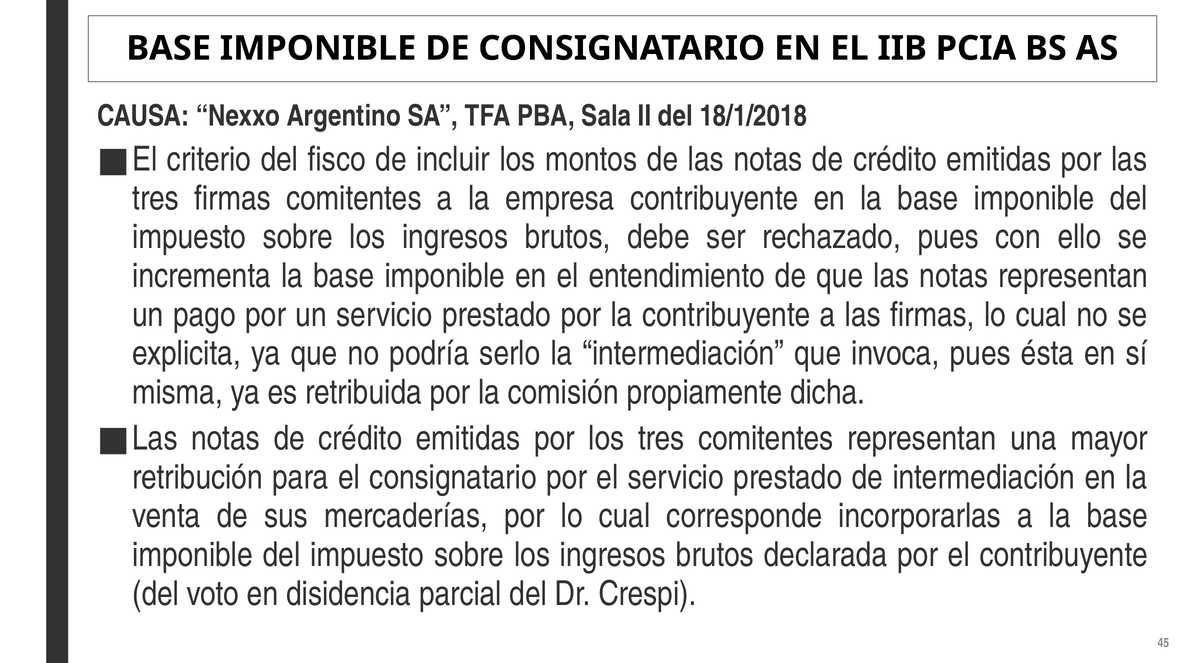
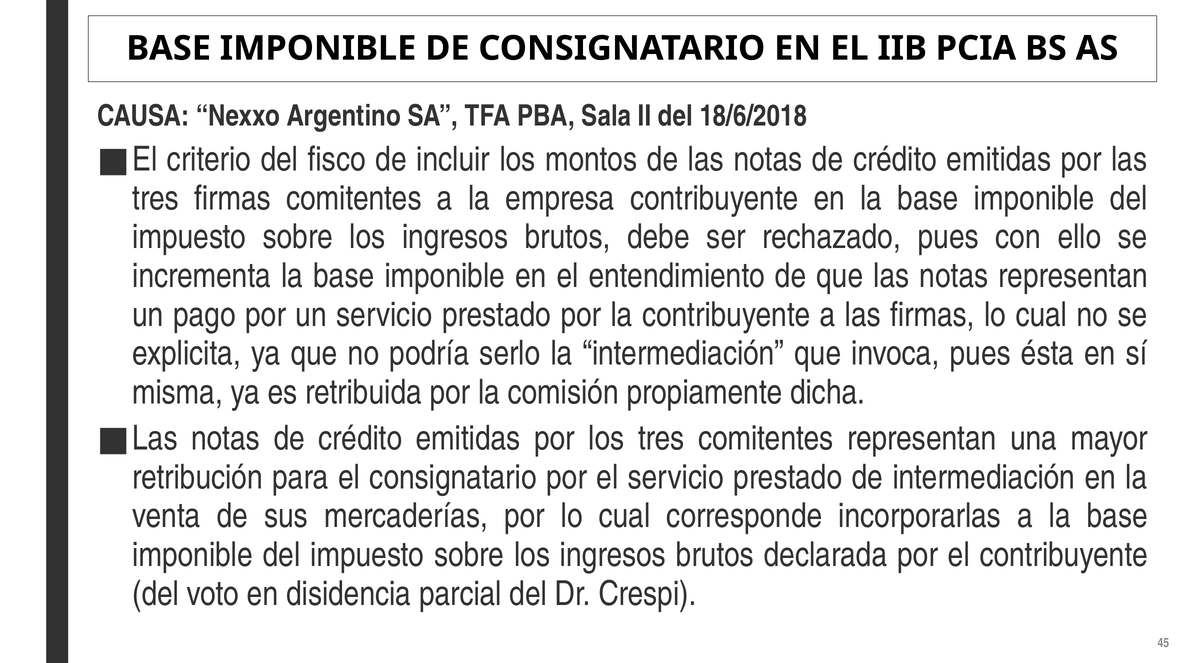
18/1/2018: 18/1/2018 -> 18/6/2018
